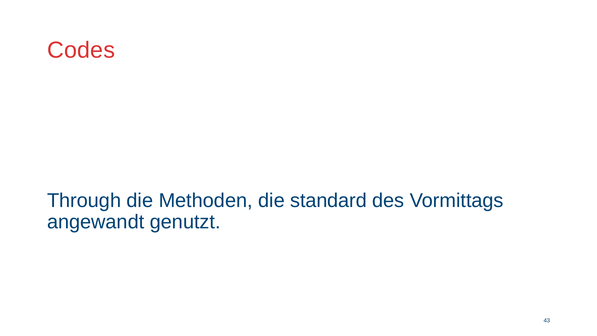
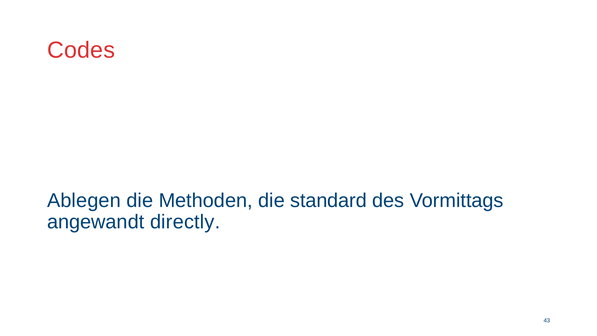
Through: Through -> Ablegen
genutzt: genutzt -> directly
